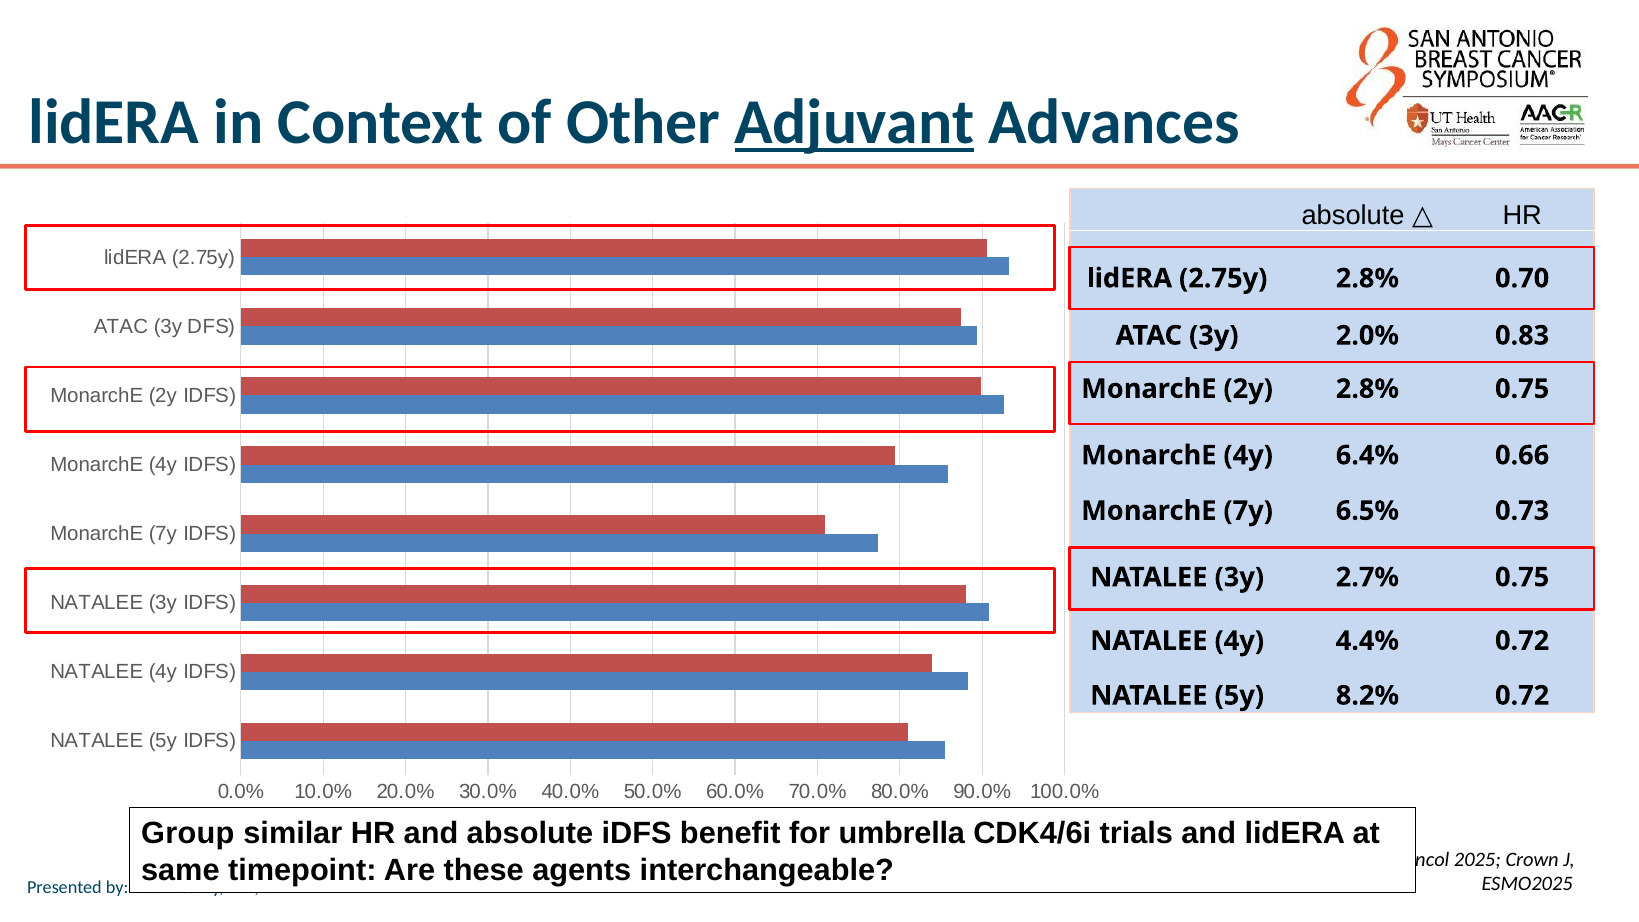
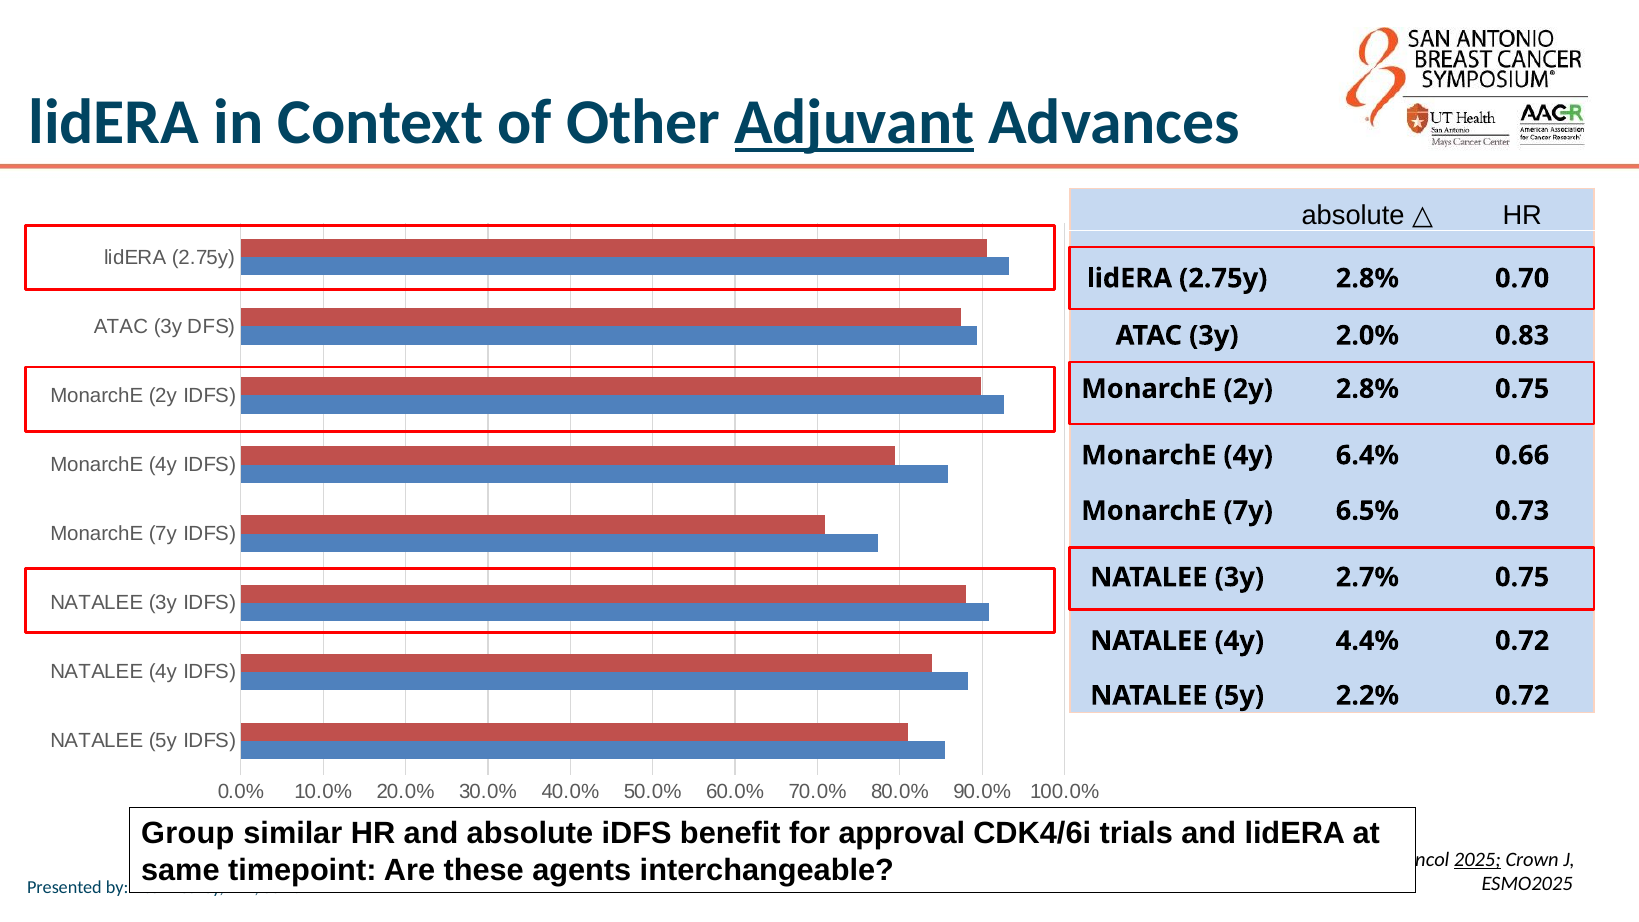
8.2%: 8.2% -> 2.2%
umbrella: umbrella -> approval
2025 underline: none -> present
